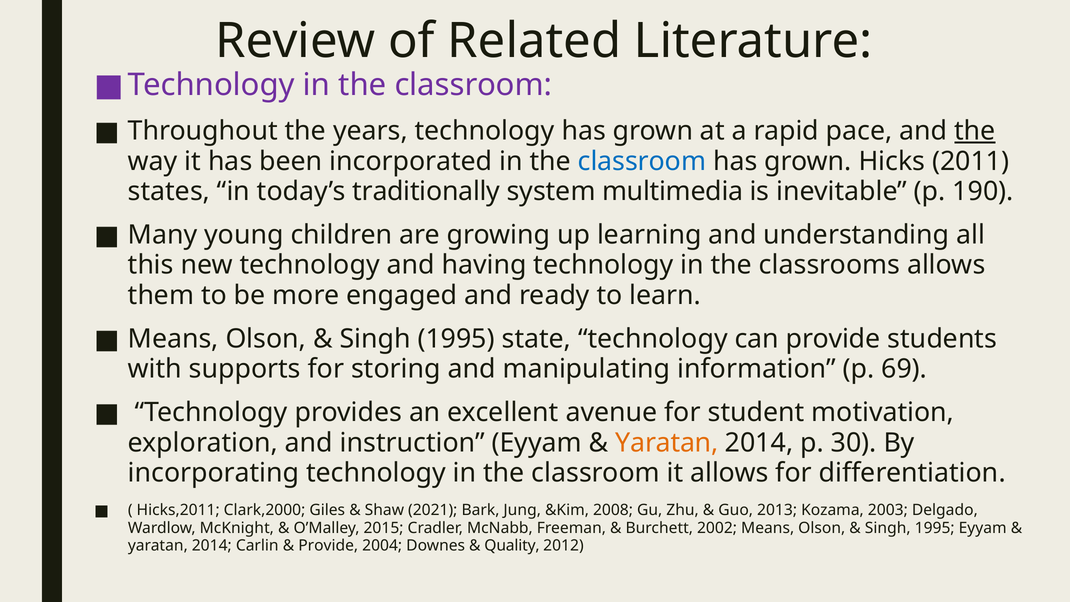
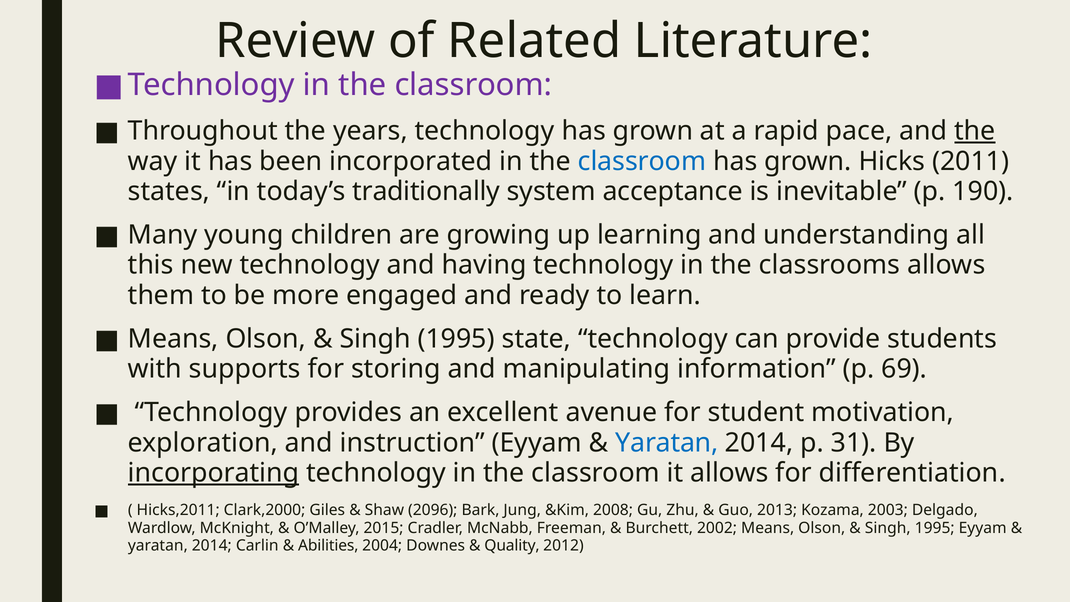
multimedia: multimedia -> acceptance
Yaratan at (667, 443) colour: orange -> blue
30: 30 -> 31
incorporating underline: none -> present
2021: 2021 -> 2096
Provide at (328, 545): Provide -> Abilities
